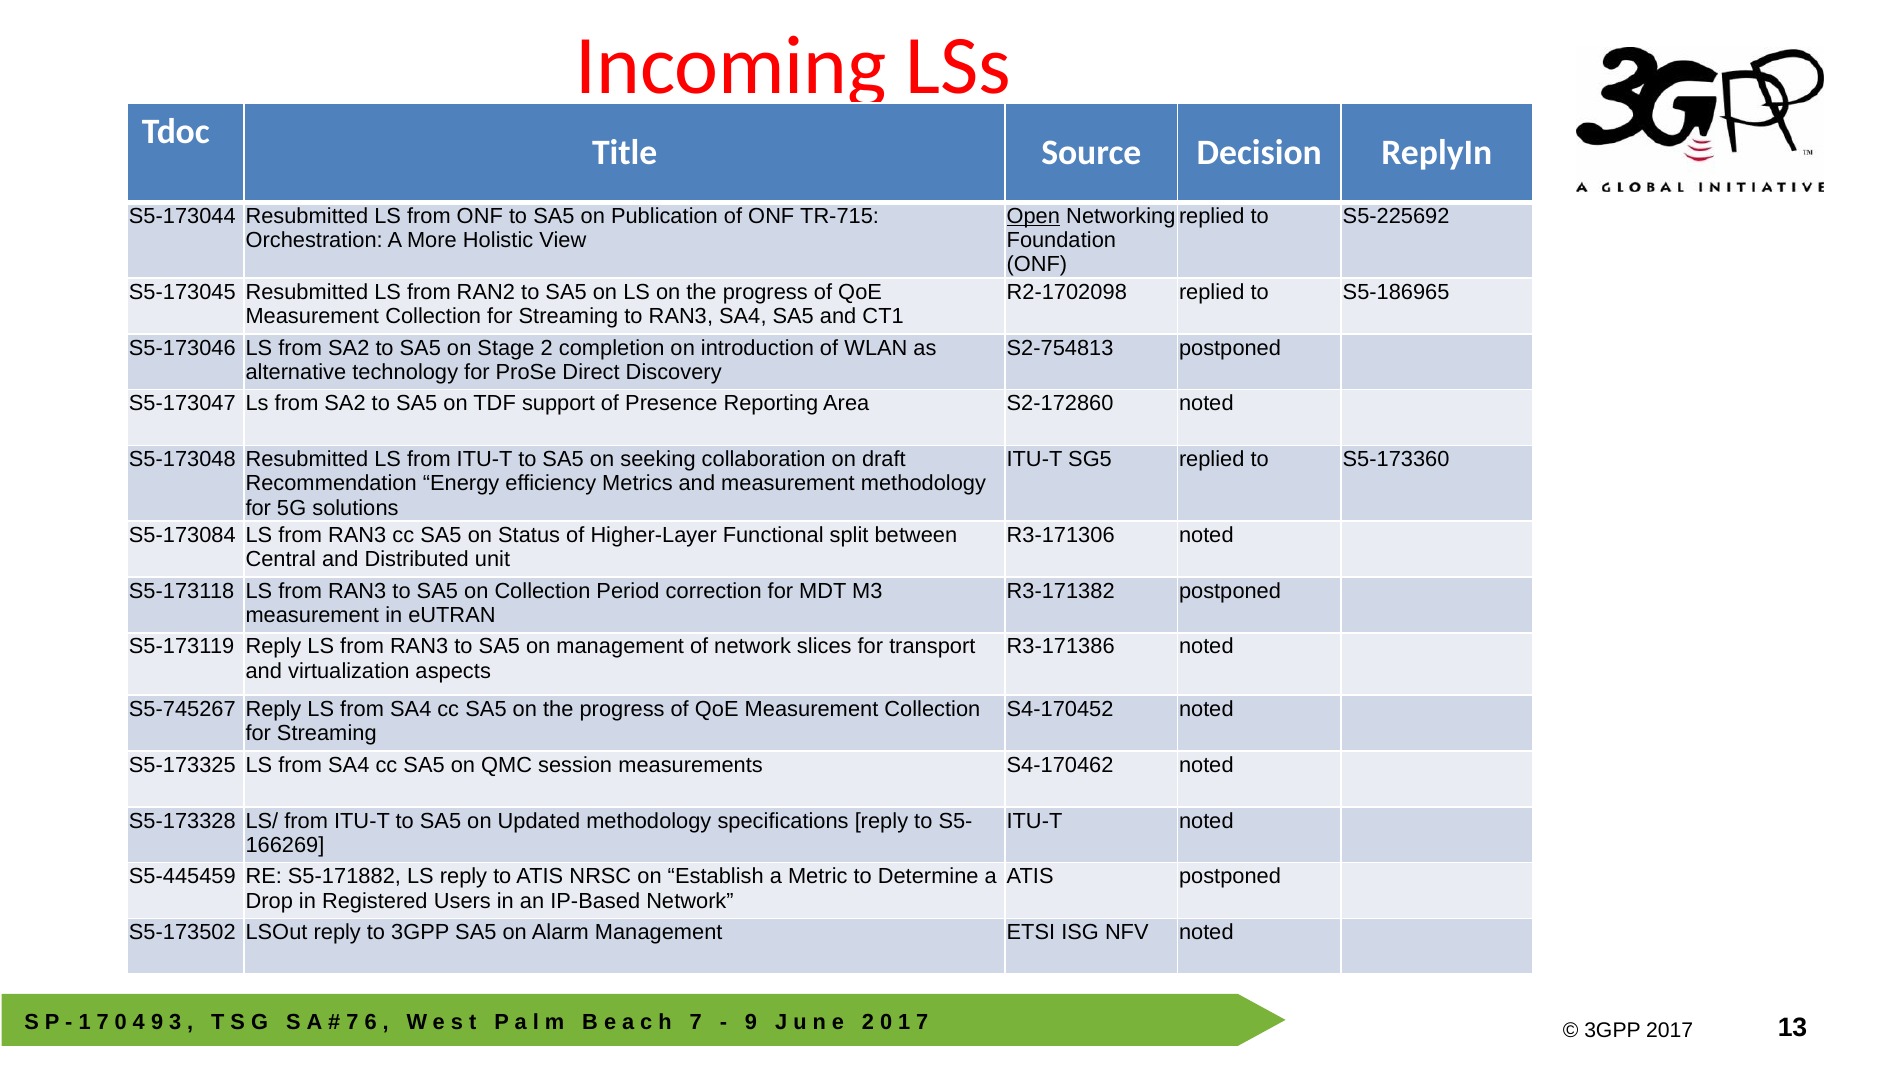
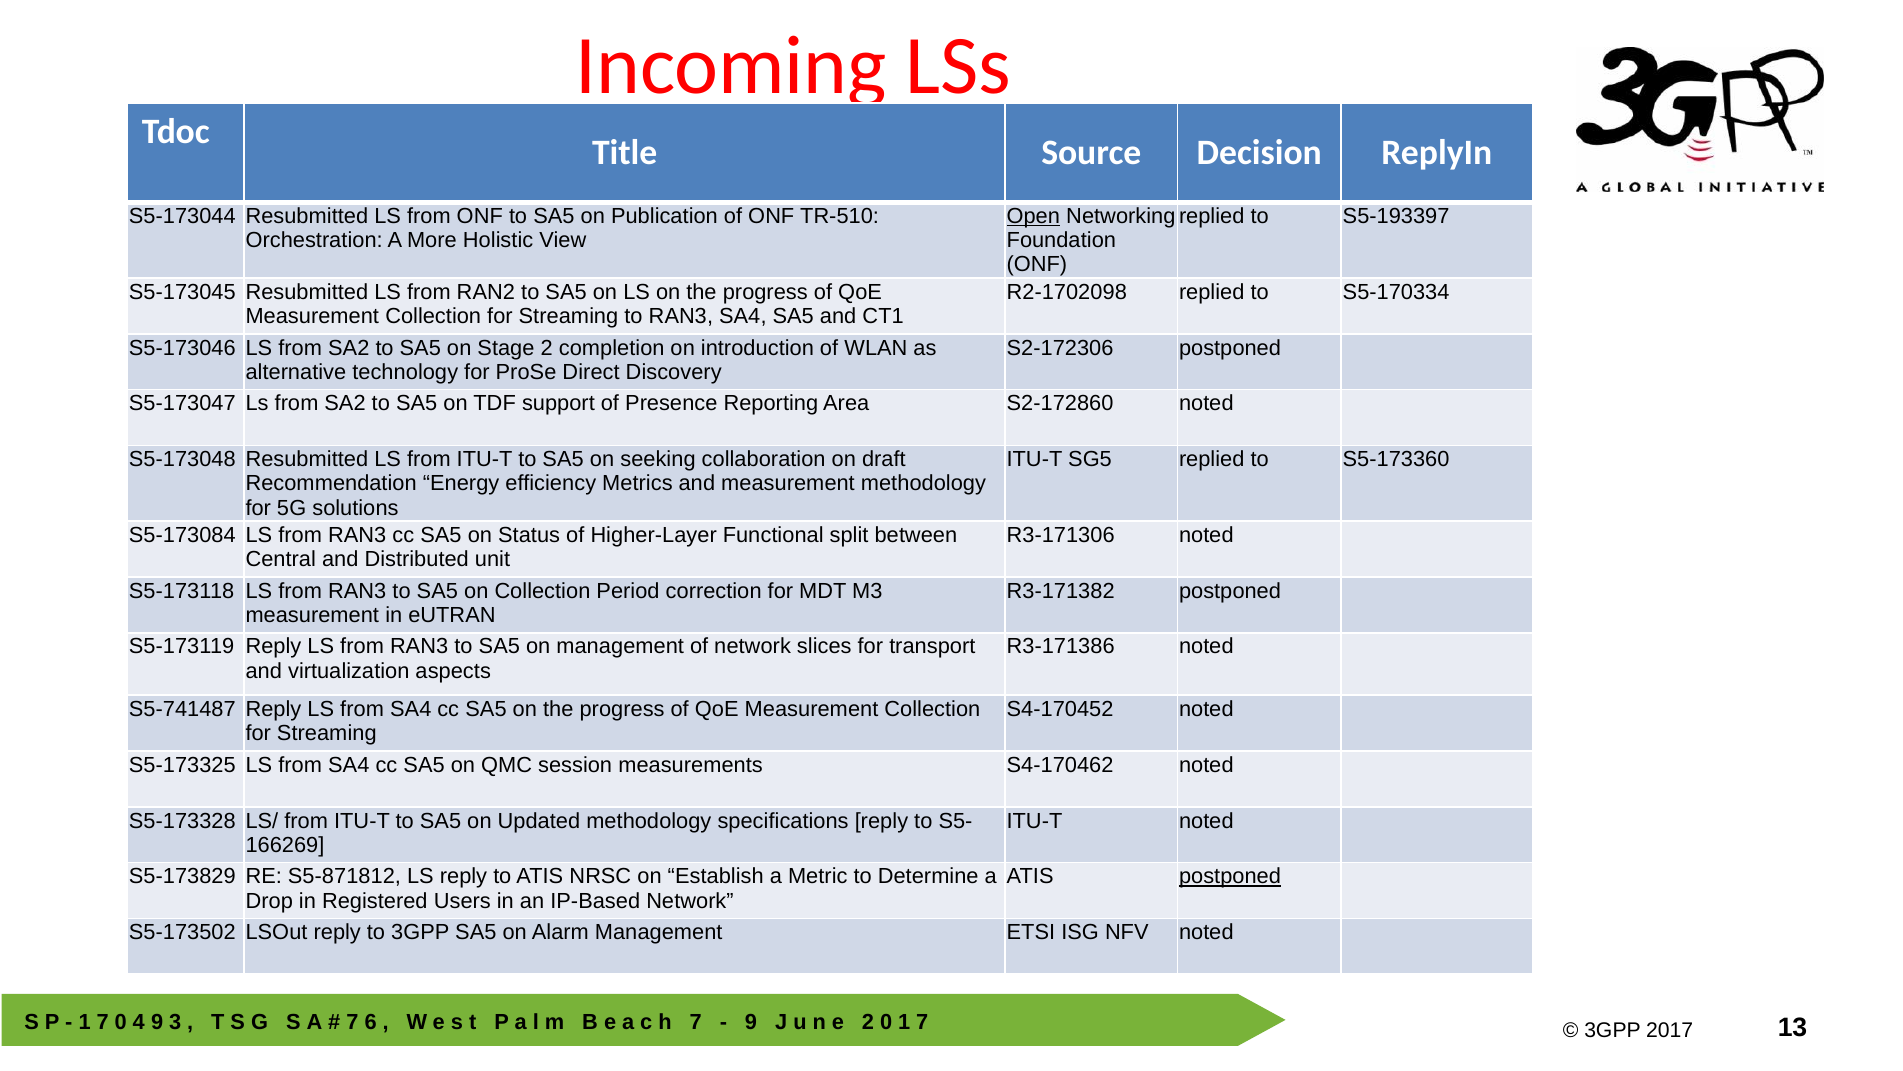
TR-715: TR-715 -> TR-510
S5-225692: S5-225692 -> S5-193397
S5-186965: S5-186965 -> S5-170334
S2-754813: S2-754813 -> S2-172306
S5-745267: S5-745267 -> S5-741487
S5-445459: S5-445459 -> S5-173829
S5-171882: S5-171882 -> S5-871812
postponed at (1230, 876) underline: none -> present
